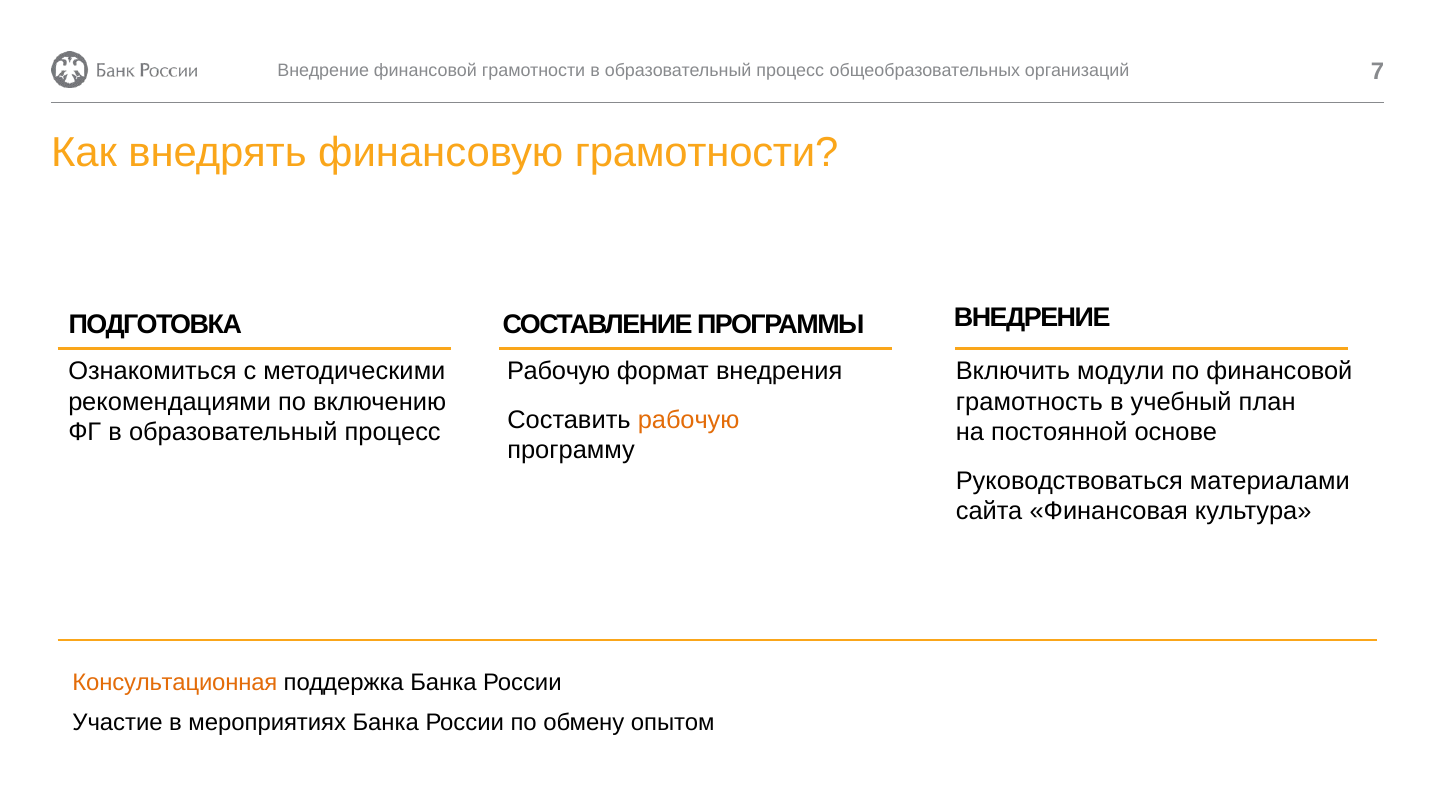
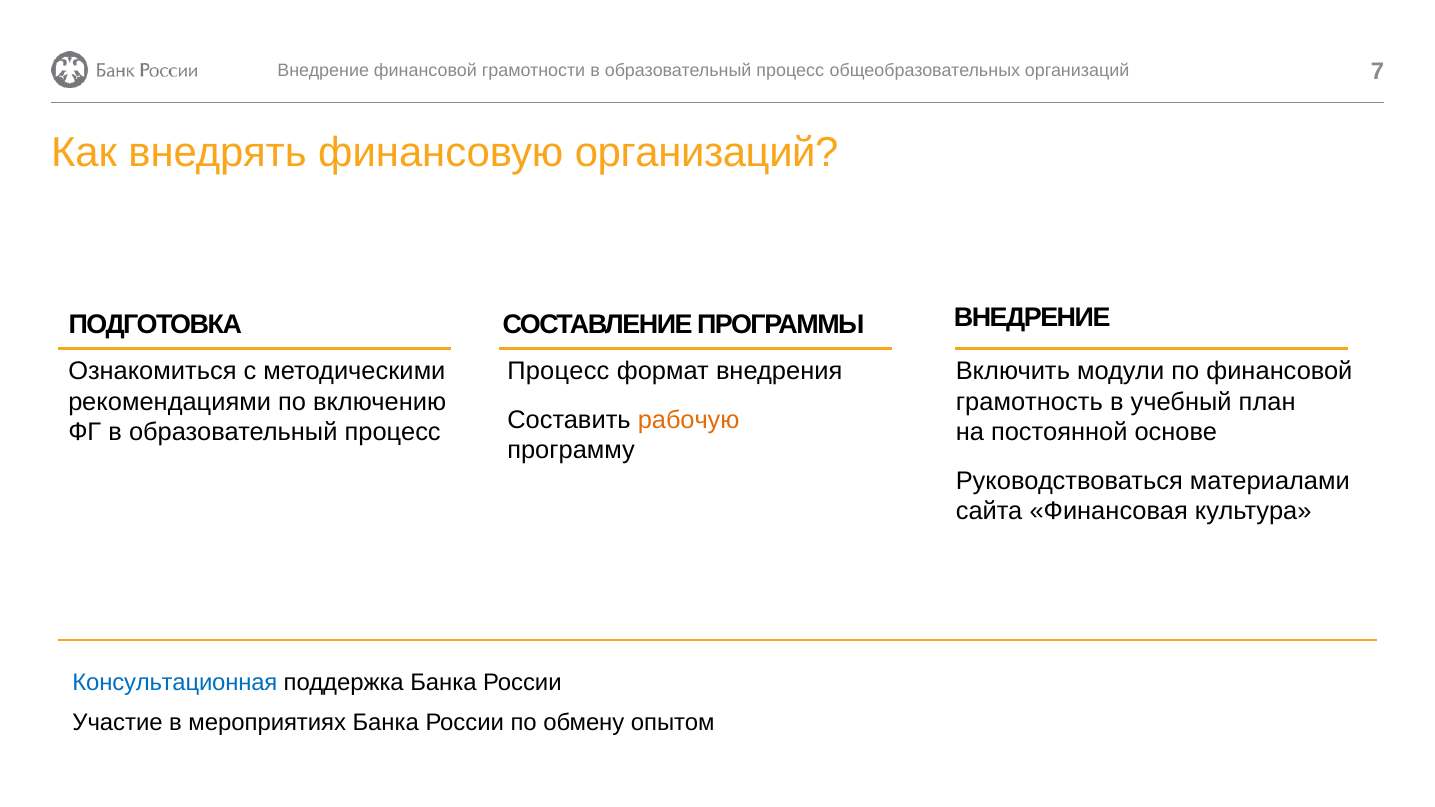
финансовую грамотности: грамотности -> организаций
Рабочую at (559, 371): Рабочую -> Процесс
Консультационная colour: orange -> blue
